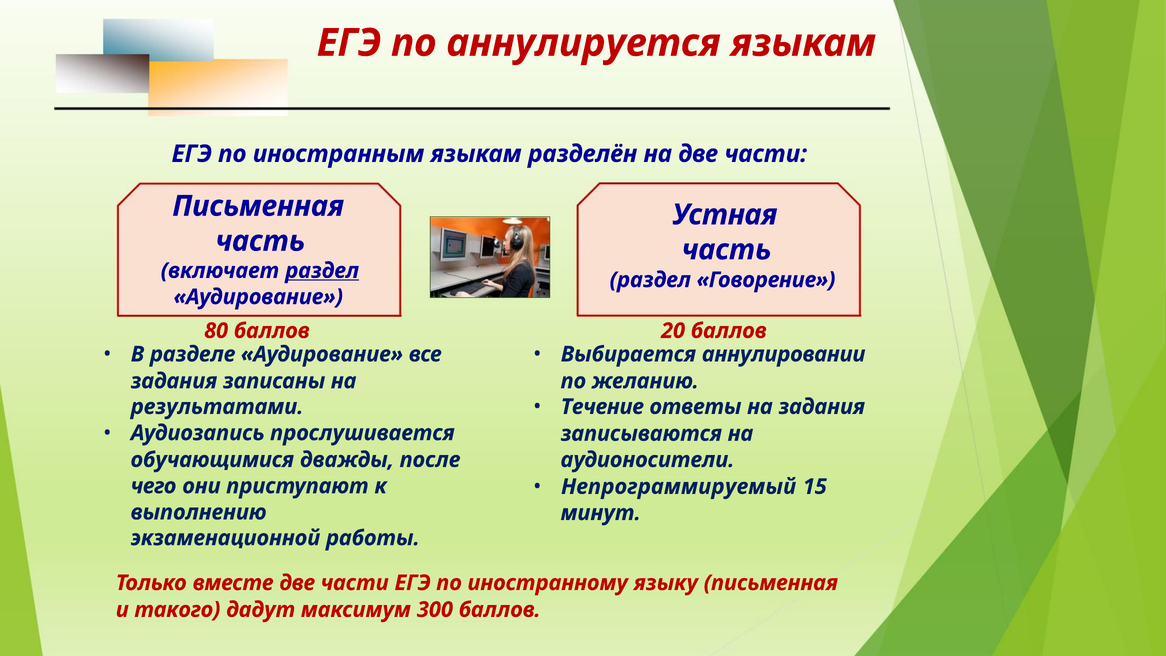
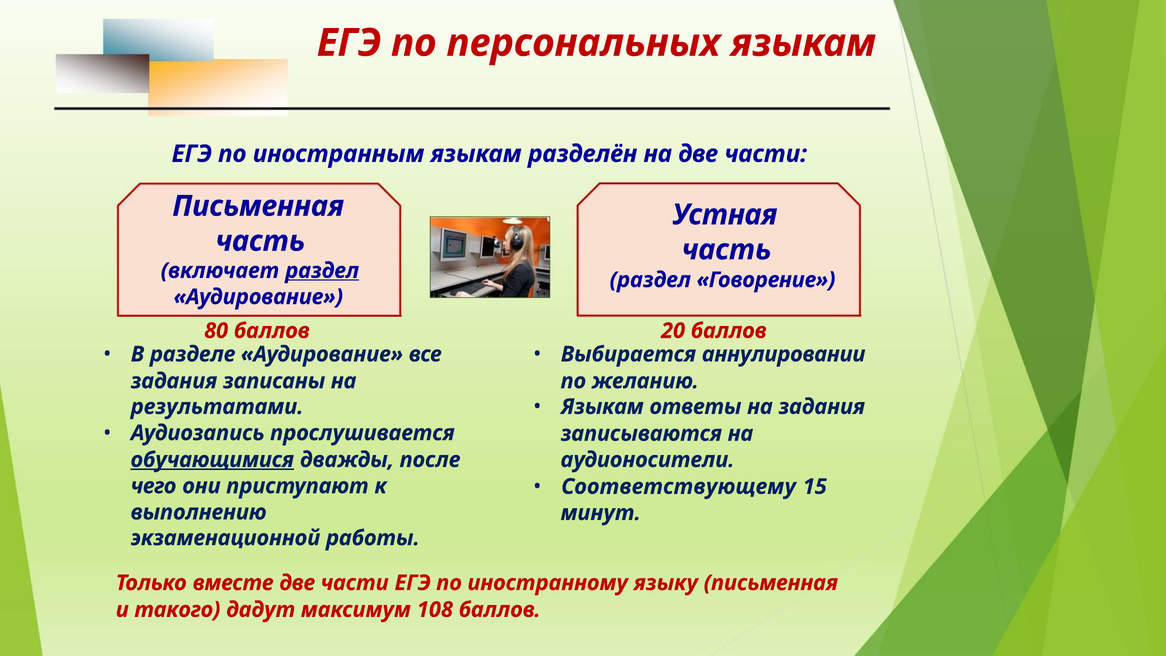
аннулируется: аннулируется -> персональных
Течение at (602, 407): Течение -> Языкам
обучающимися underline: none -> present
Непрограммируемый: Непрограммируемый -> Соответствующему
300: 300 -> 108
